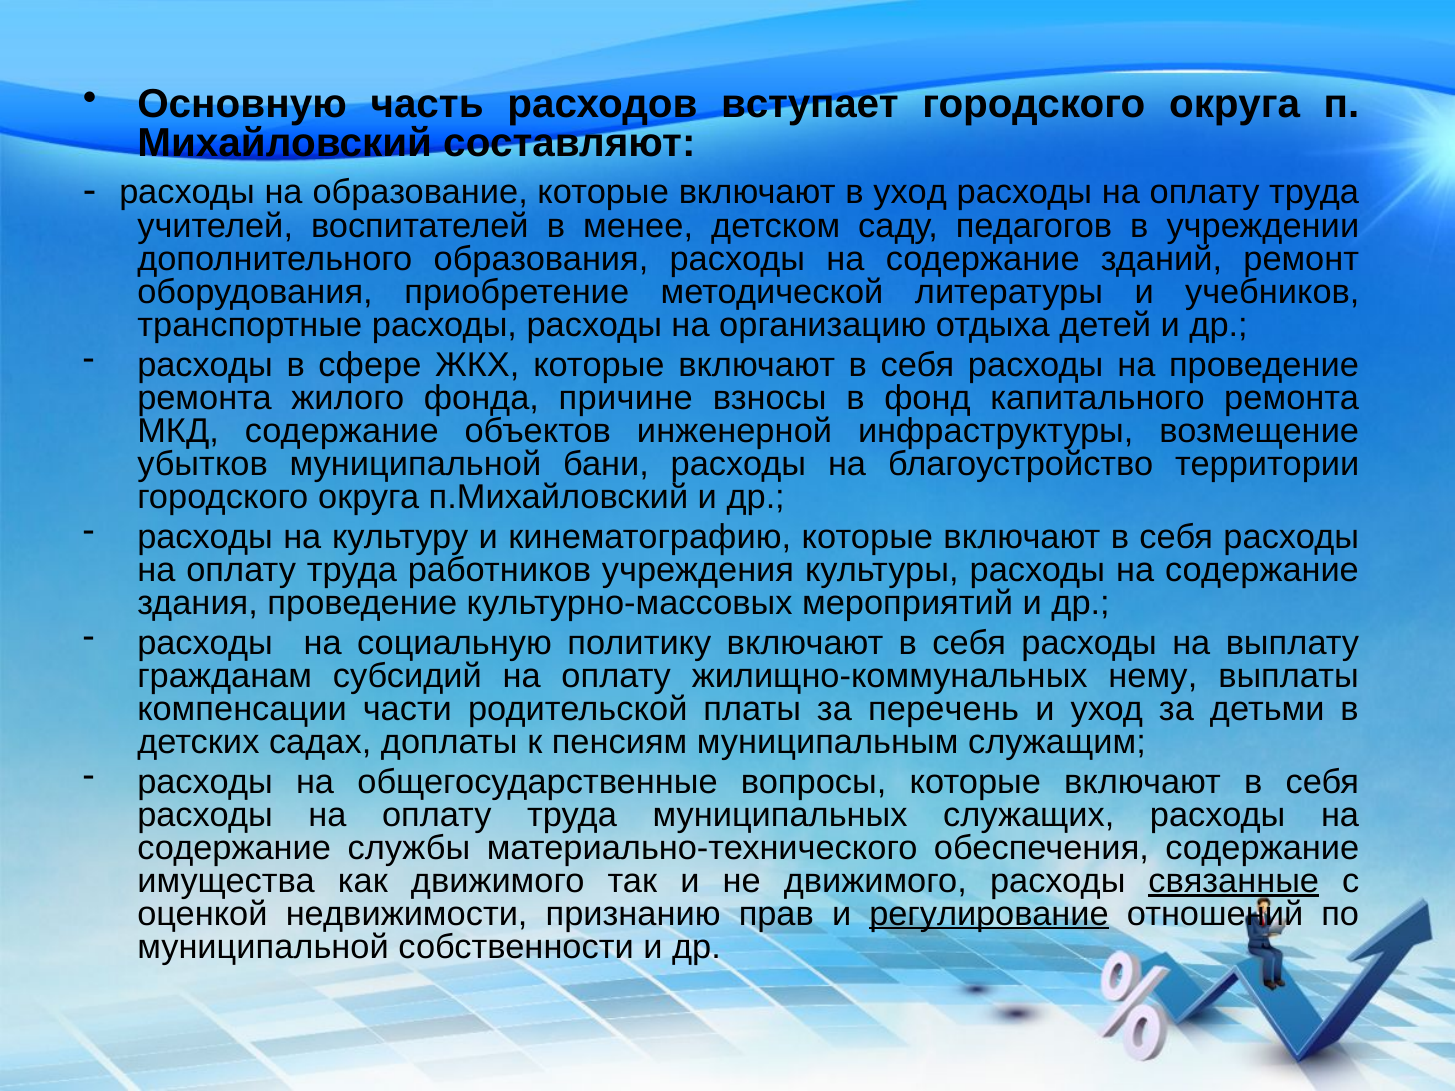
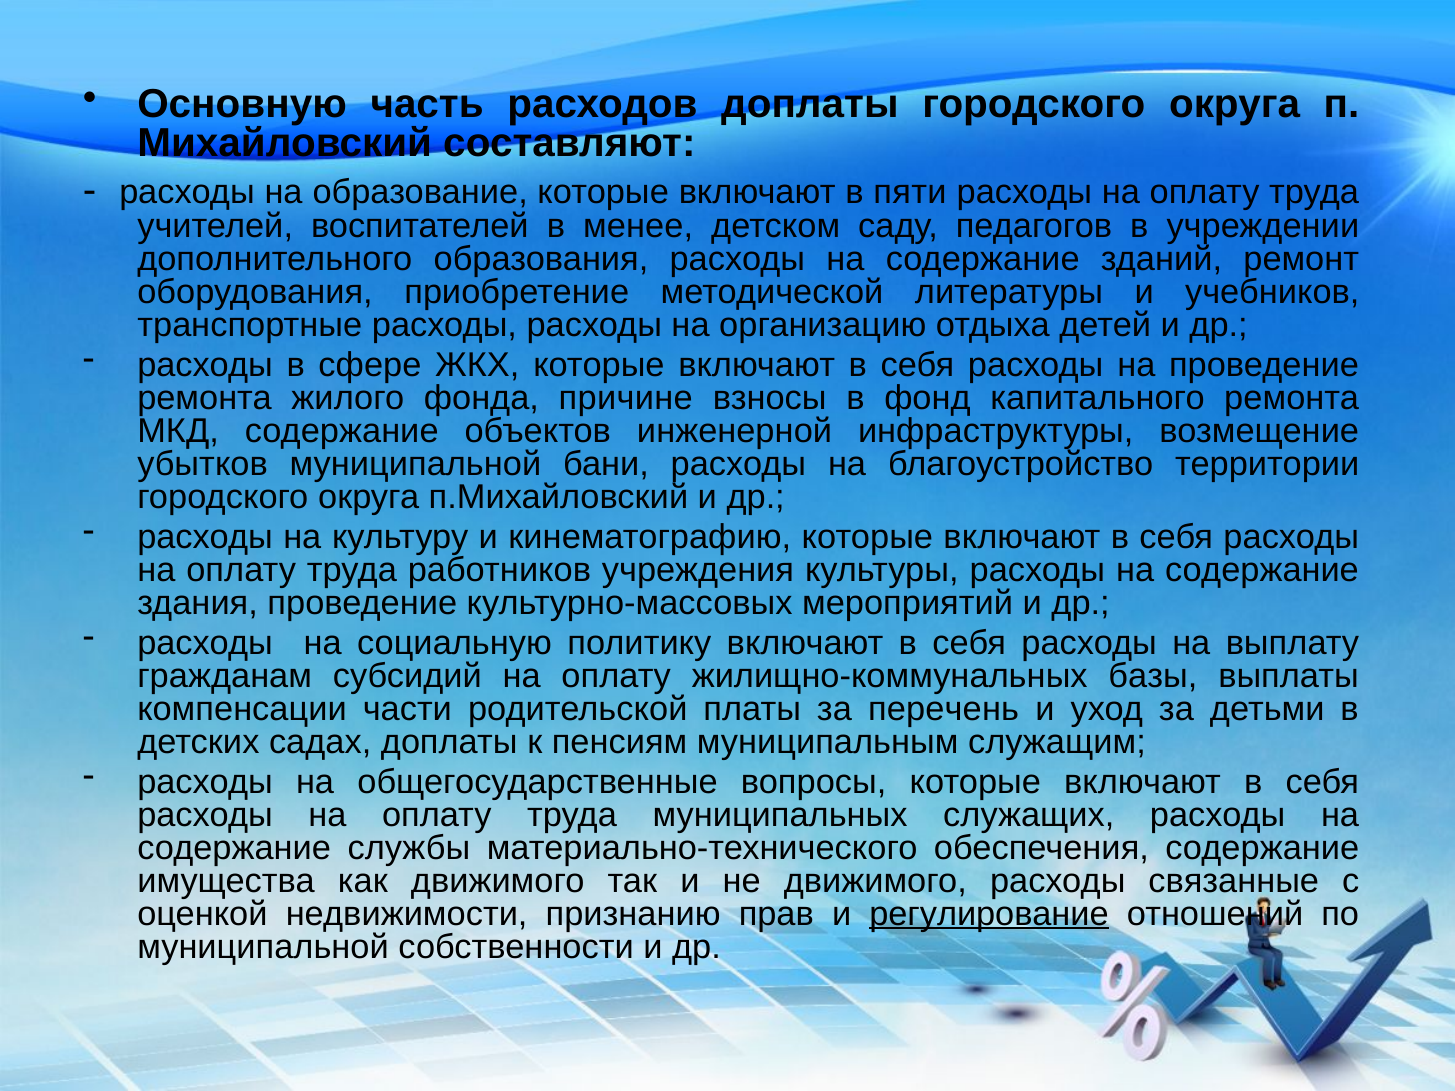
расходов вступает: вступает -> доплаты
в уход: уход -> пяти
нему: нему -> базы
связанные underline: present -> none
